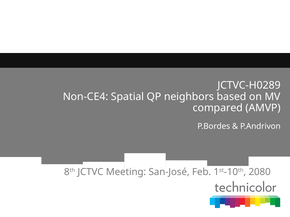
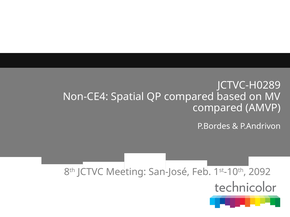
QP neighbors: neighbors -> compared
2080: 2080 -> 2092
